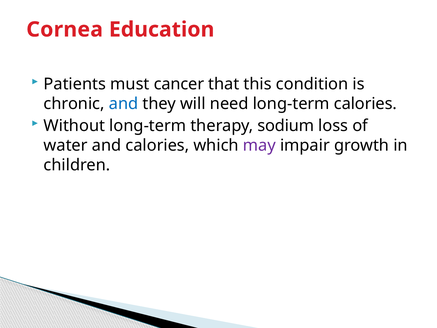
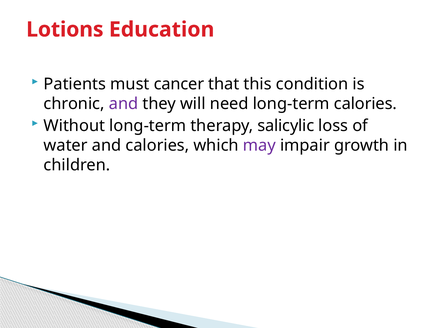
Cornea: Cornea -> Lotions
and at (124, 104) colour: blue -> purple
sodium: sodium -> salicylic
